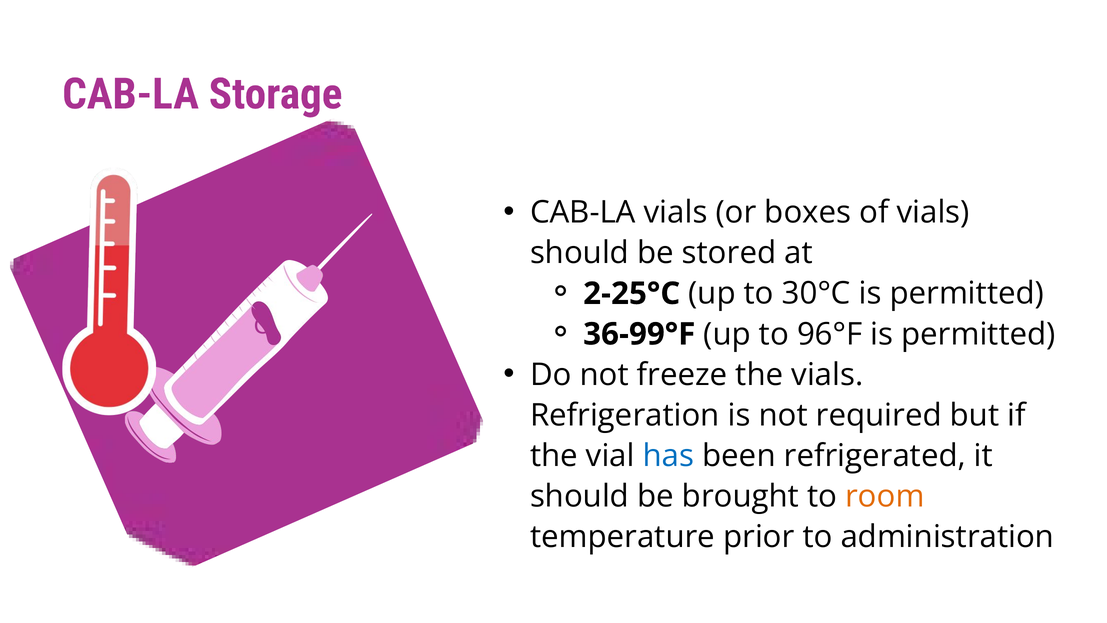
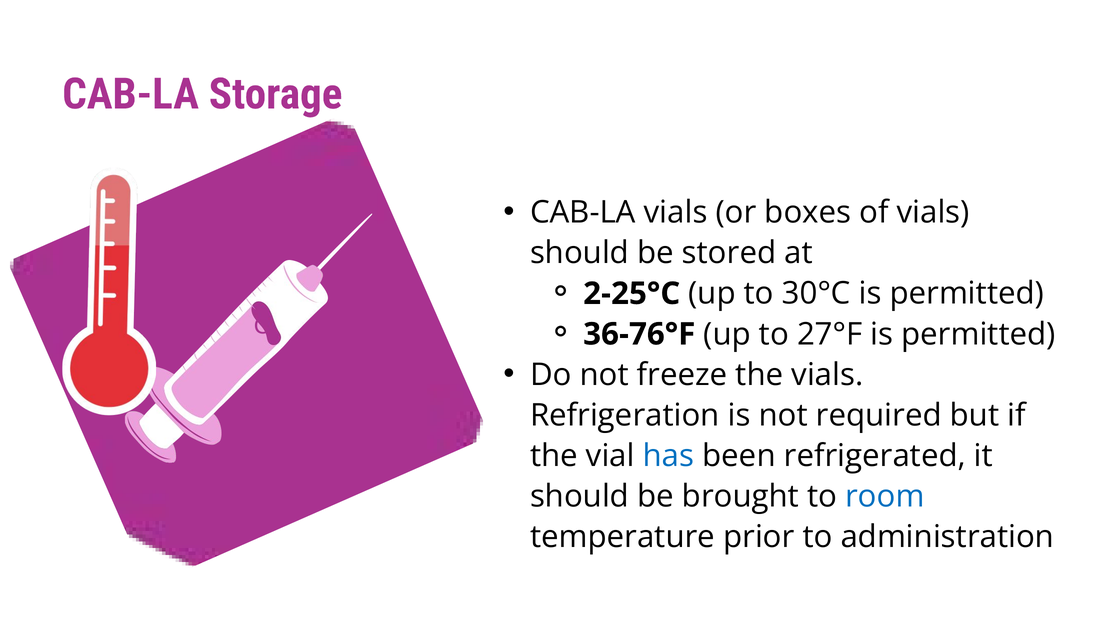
36-99°F: 36-99°F -> 36-76°F
96°F: 96°F -> 27°F
room colour: orange -> blue
